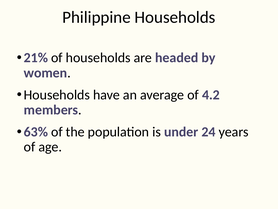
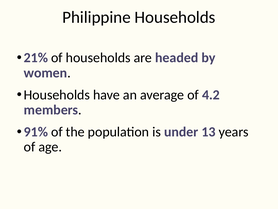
63%: 63% -> 91%
24: 24 -> 13
